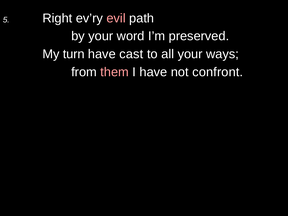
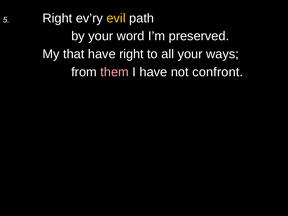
evil colour: pink -> yellow
turn: turn -> that
have cast: cast -> right
